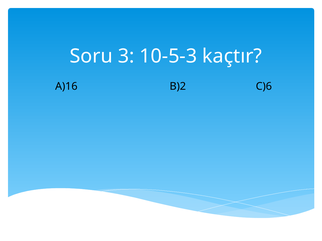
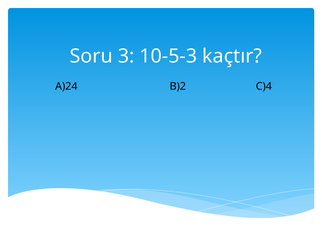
A)16: A)16 -> A)24
C)6: C)6 -> C)4
